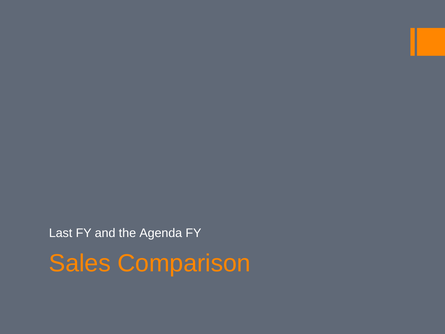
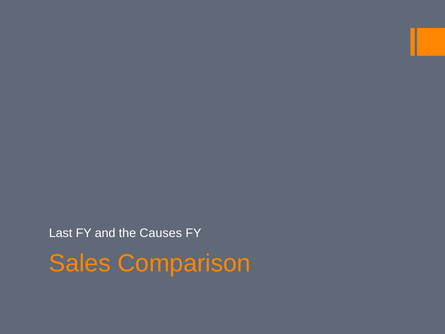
Agenda: Agenda -> Causes
